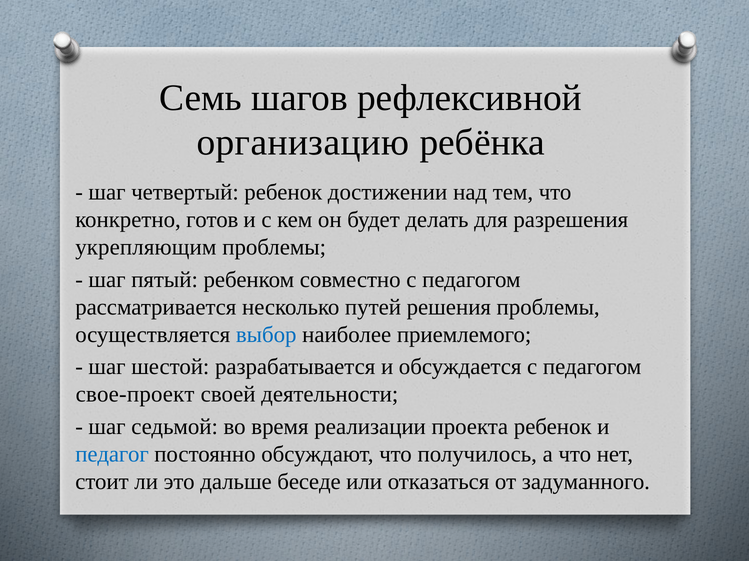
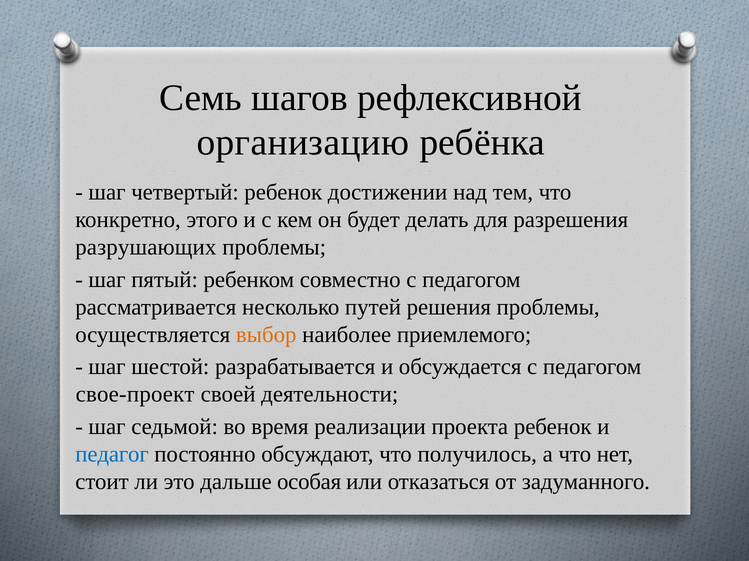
готов: готов -> этого
укрепляющим: укрепляющим -> разрушающих
выбор colour: blue -> orange
беседе: беседе -> особая
